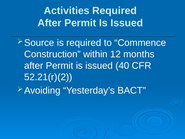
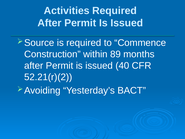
12: 12 -> 89
